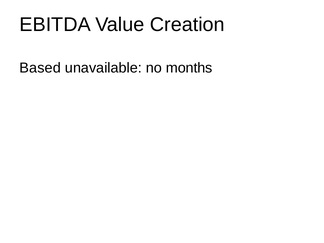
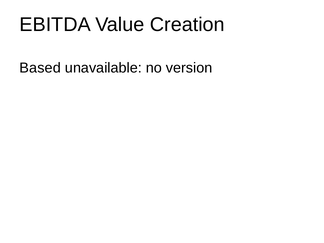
months: months -> version
